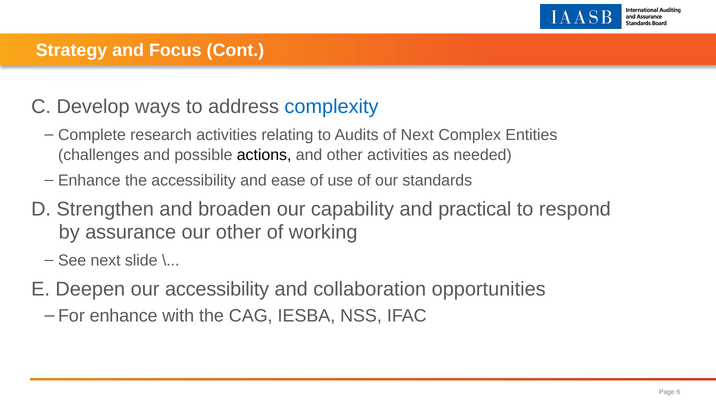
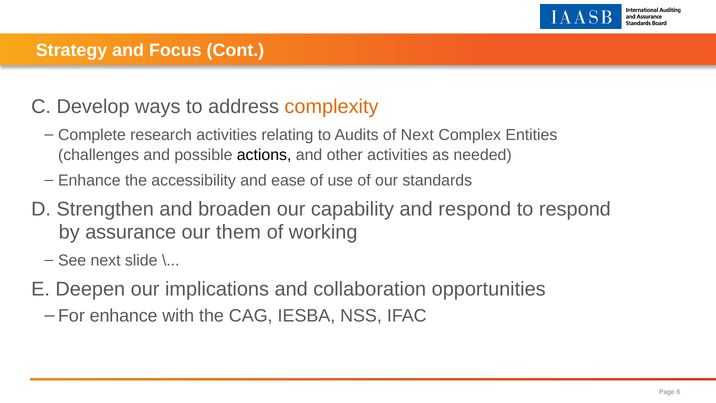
complexity colour: blue -> orange
and practical: practical -> respond
our other: other -> them
our accessibility: accessibility -> implications
